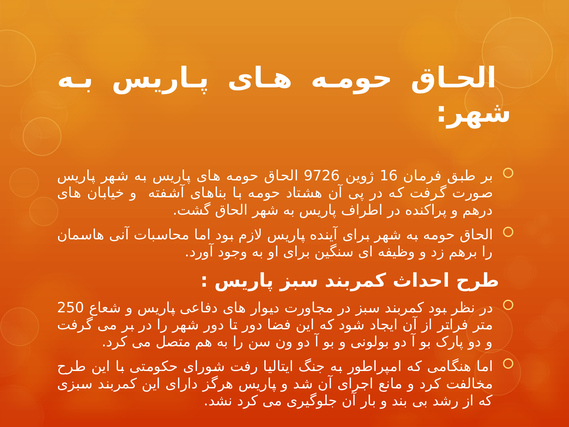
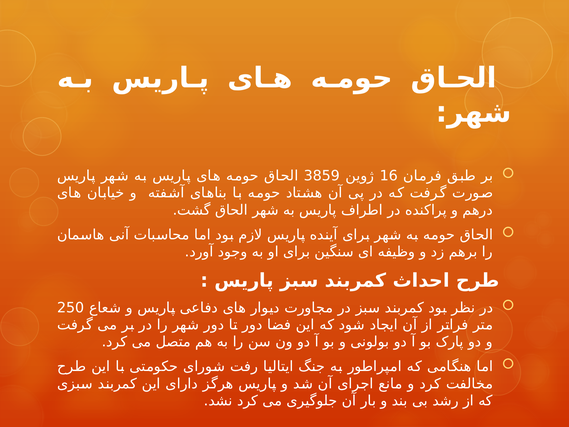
9726: 9726 -> 3859
